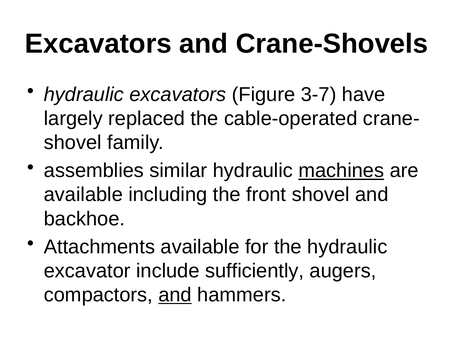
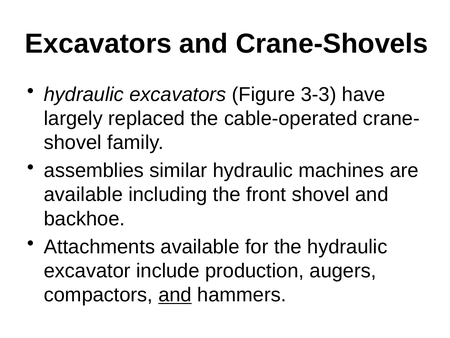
3-7: 3-7 -> 3-3
machines underline: present -> none
sufficiently: sufficiently -> production
